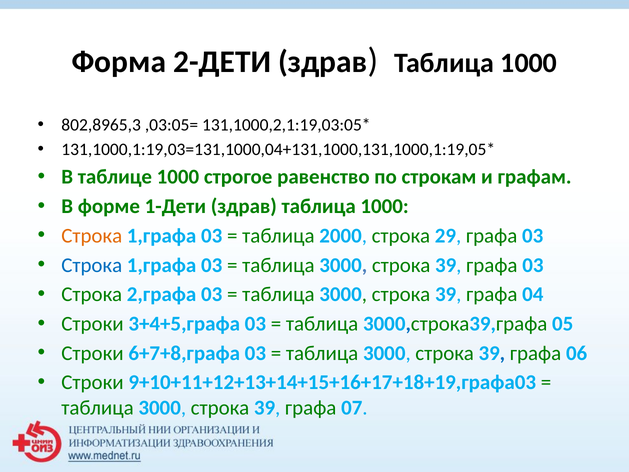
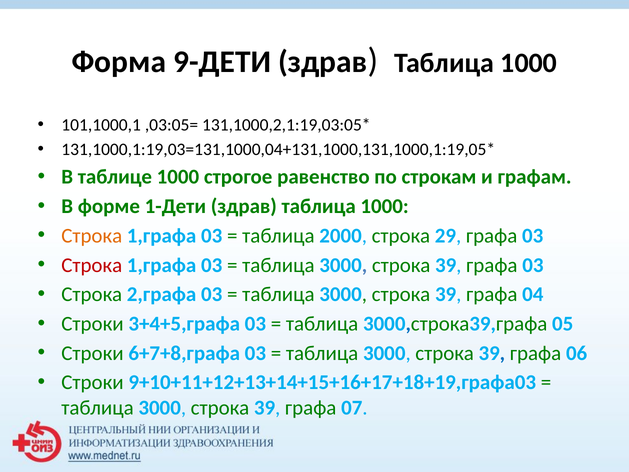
2-ДЕТИ: 2-ДЕТИ -> 9-ДЕТИ
802,8965,3: 802,8965,3 -> 101,1000,1
Строка at (92, 265) colour: blue -> red
